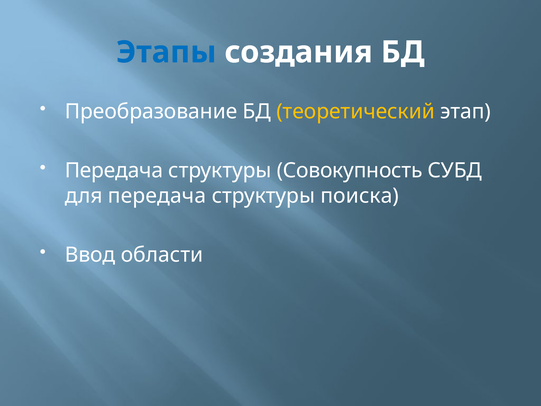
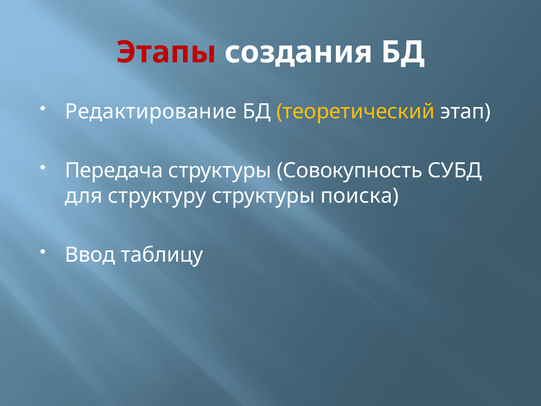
Этапы colour: blue -> red
Преобразование: Преобразование -> Редактирование
для передача: передача -> структуру
области: области -> таблицу
